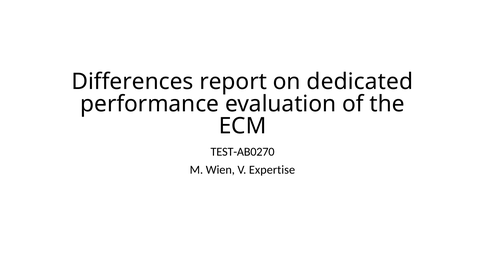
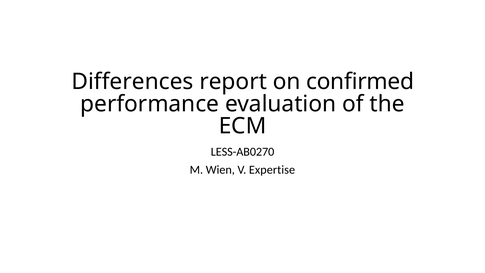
dedicated: dedicated -> confirmed
TEST-AB0270: TEST-AB0270 -> LESS-AB0270
